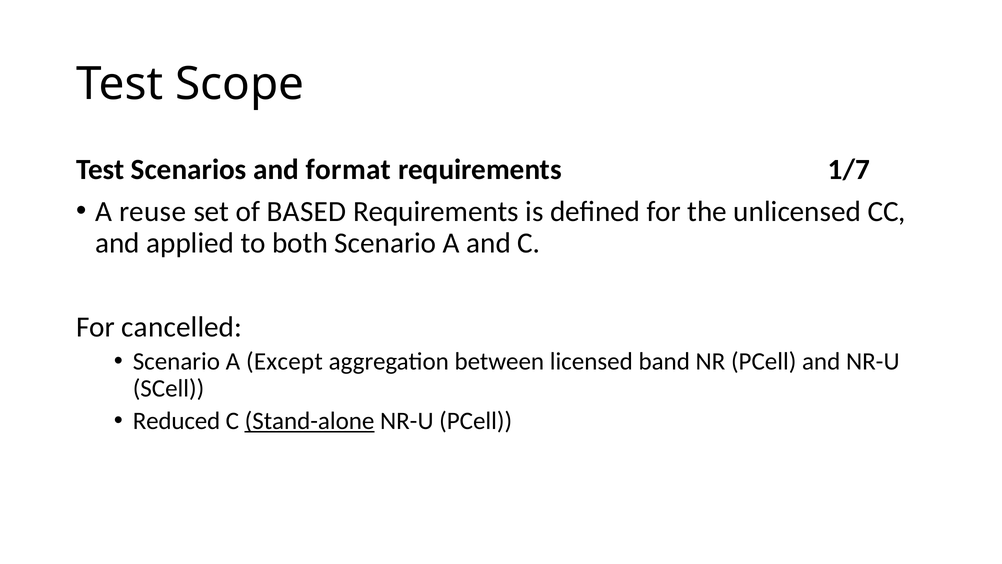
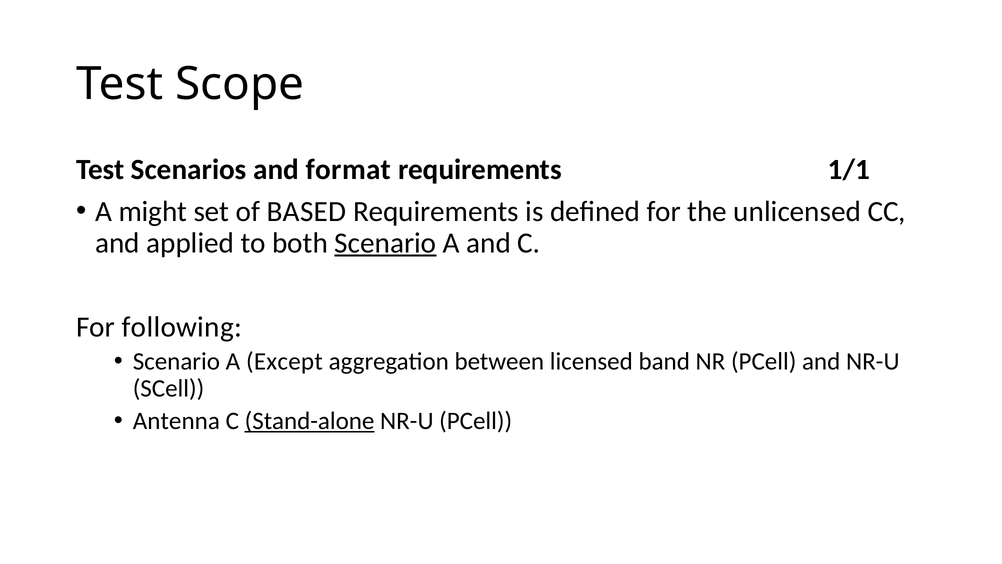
1/7: 1/7 -> 1/1
reuse: reuse -> might
Scenario at (385, 243) underline: none -> present
cancelled: cancelled -> following
Reduced: Reduced -> Antenna
